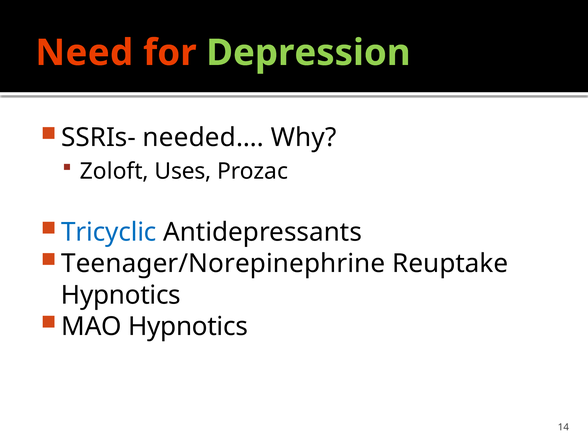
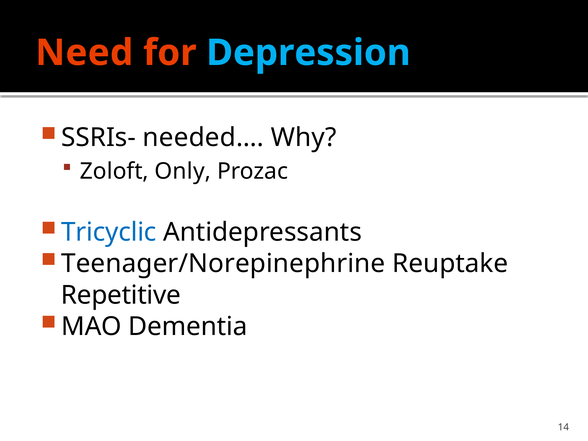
Depression colour: light green -> light blue
Uses: Uses -> Only
Hypnotics at (121, 295): Hypnotics -> Repetitive
MAO Hypnotics: Hypnotics -> Dementia
